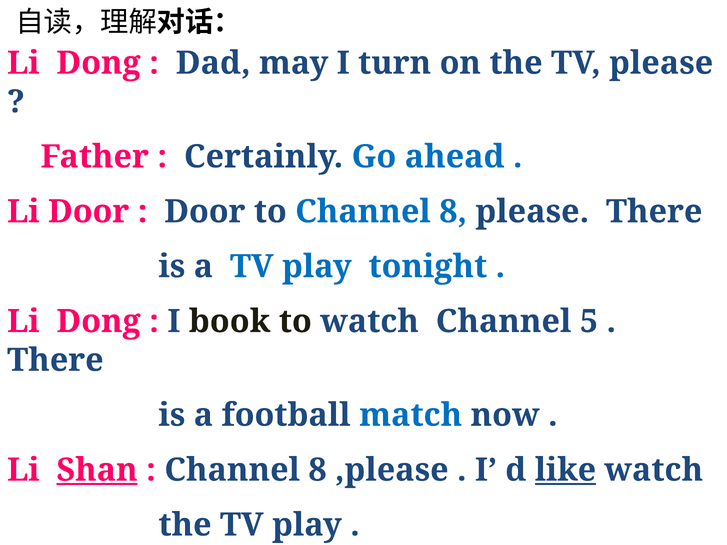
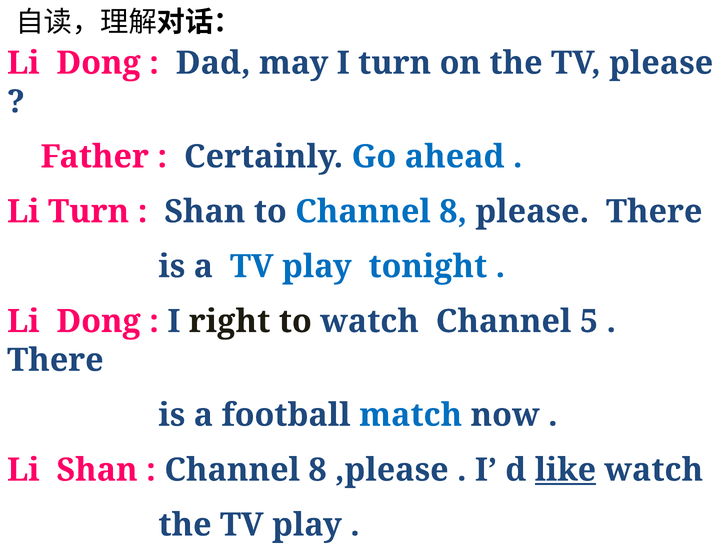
Li Door: Door -> Turn
Door at (205, 212): Door -> Shan
I book: book -> right
Shan at (97, 470) underline: present -> none
